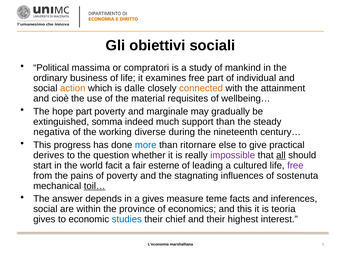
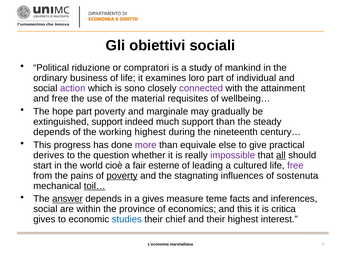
massima: massima -> riduzione
examines free: free -> loro
action colour: orange -> purple
dalle: dalle -> sono
connected colour: orange -> purple
and cioè: cioè -> free
extinguished somma: somma -> support
negativa at (52, 132): negativa -> depends
working diverse: diverse -> highest
more colour: blue -> purple
ritornare: ritornare -> equivale
facit: facit -> cioè
poverty at (122, 175) underline: none -> present
answer underline: none -> present
teoria: teoria -> critica
